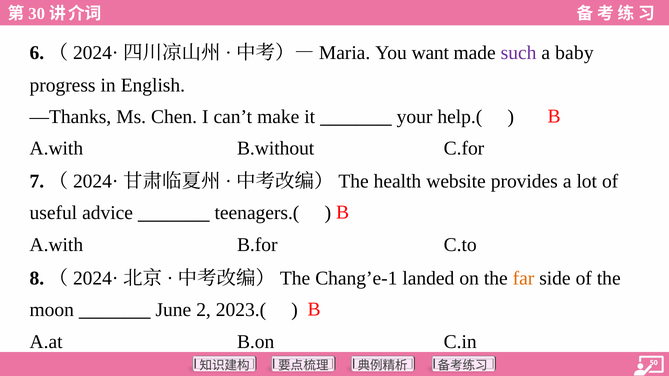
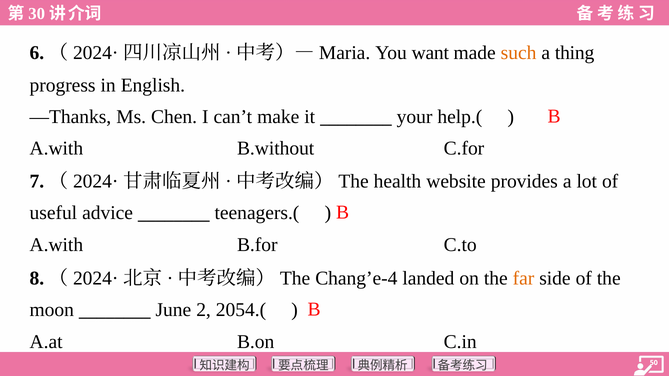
such colour: purple -> orange
baby: baby -> thing
Chang’e-1: Chang’e-1 -> Chang’e-4
2023.(: 2023.( -> 2054.(
